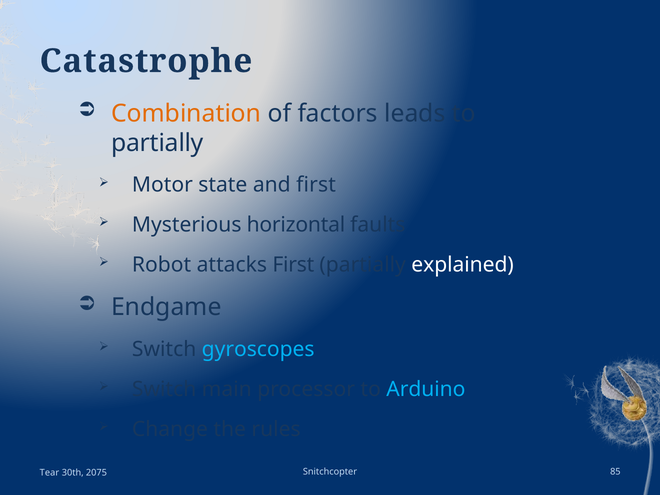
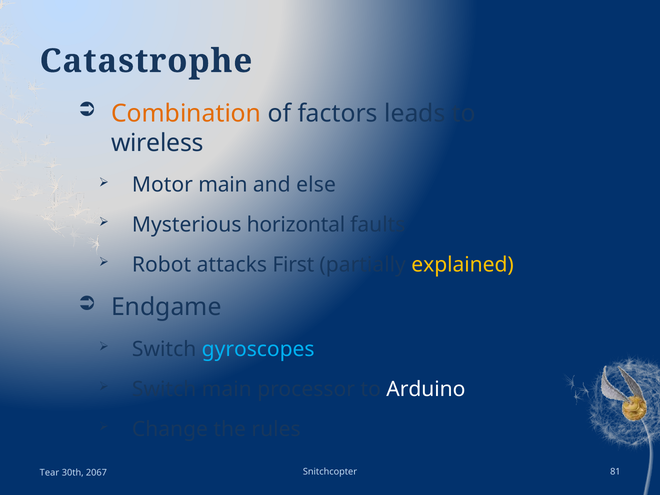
partially at (157, 143): partially -> wireless
Motor state: state -> main
and first: first -> else
explained colour: white -> yellow
Arduino colour: light blue -> white
85: 85 -> 81
2075: 2075 -> 2067
